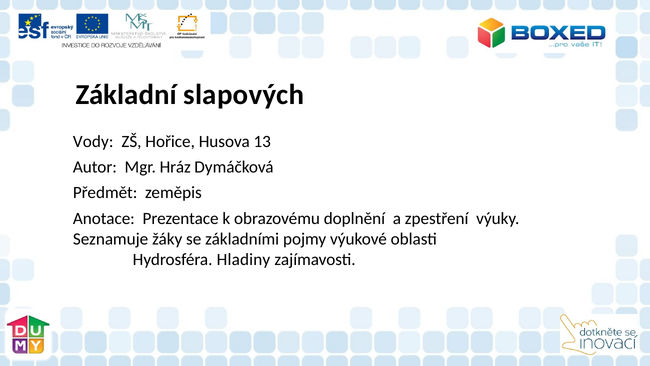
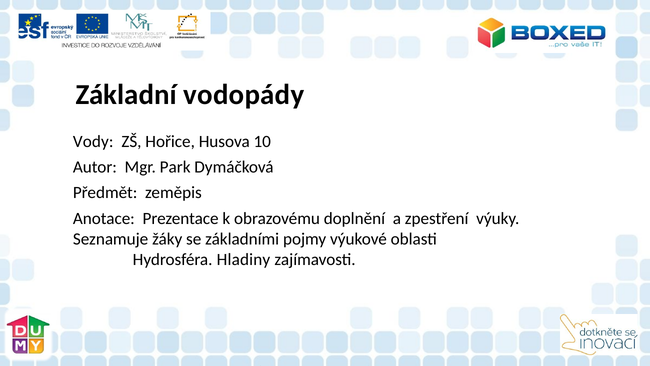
slapových: slapových -> vodopády
13: 13 -> 10
Hráz: Hráz -> Park
